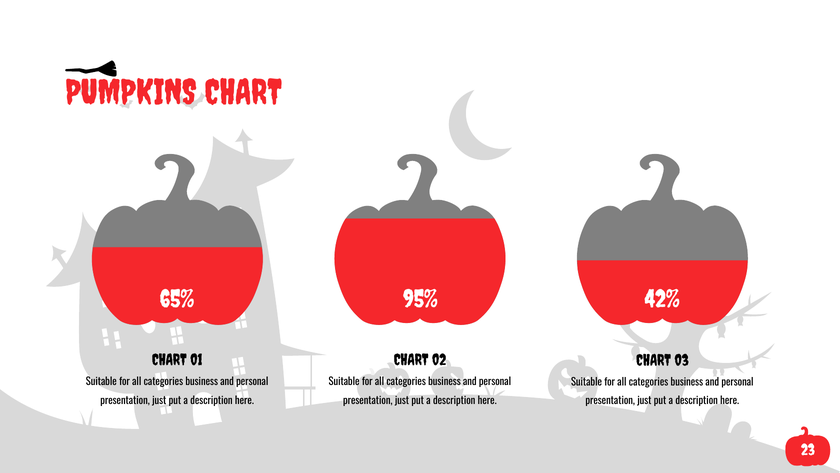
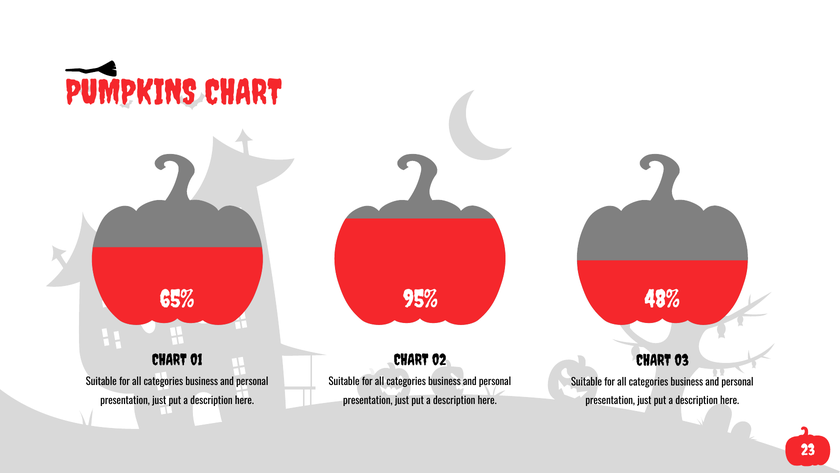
42%: 42% -> 48%
